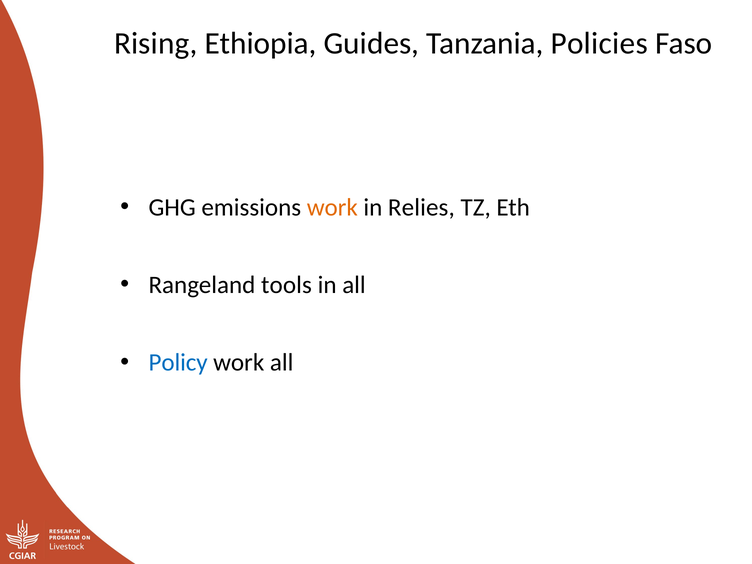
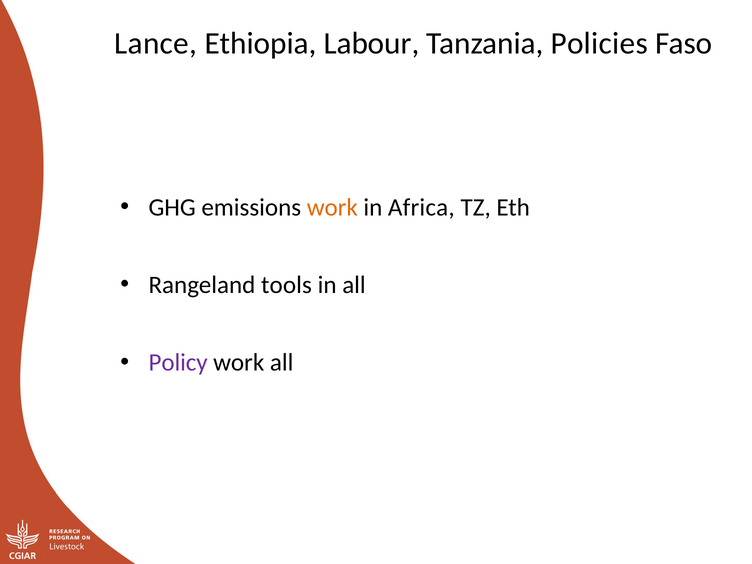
Rising: Rising -> Lance
Guides: Guides -> Labour
Relies: Relies -> Africa
Policy colour: blue -> purple
